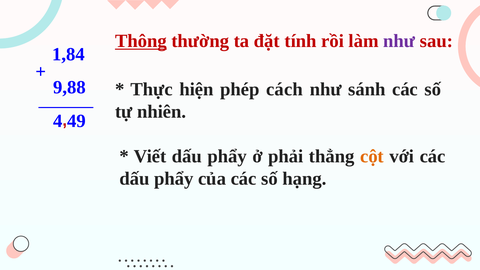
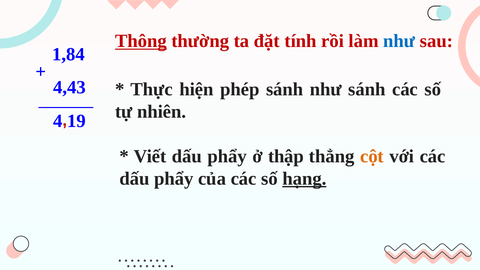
như at (399, 41) colour: purple -> blue
9,88: 9,88 -> 4,43
phép cách: cách -> sánh
49: 49 -> 19
phải: phải -> thập
hạng underline: none -> present
